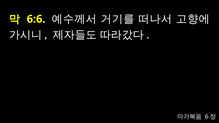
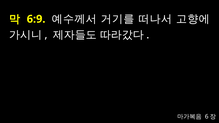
6:6: 6:6 -> 6:9
